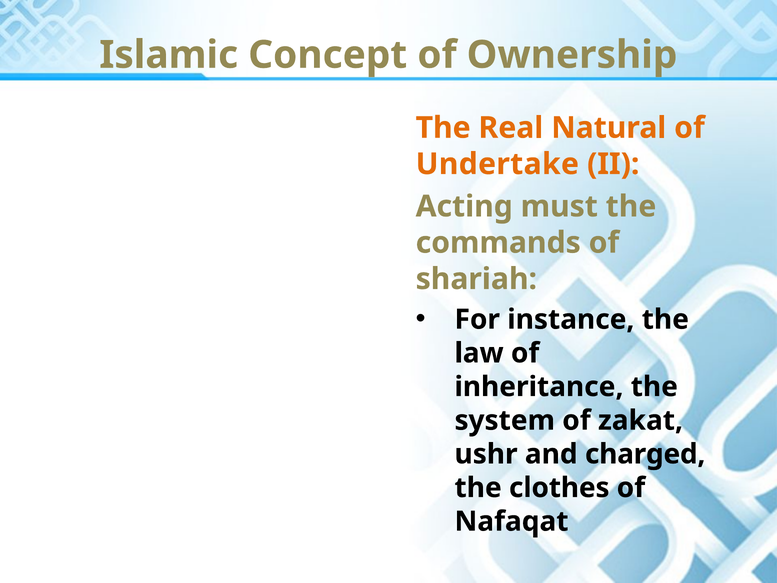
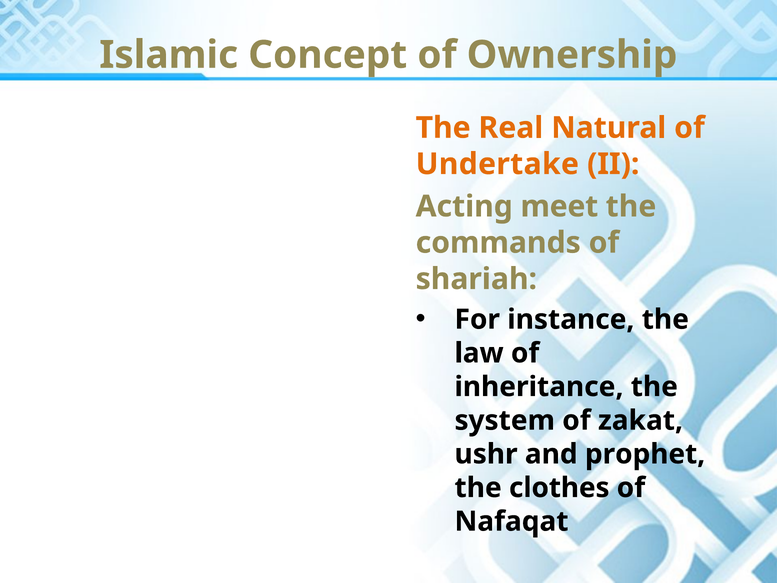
must: must -> meet
charged: charged -> prophet
